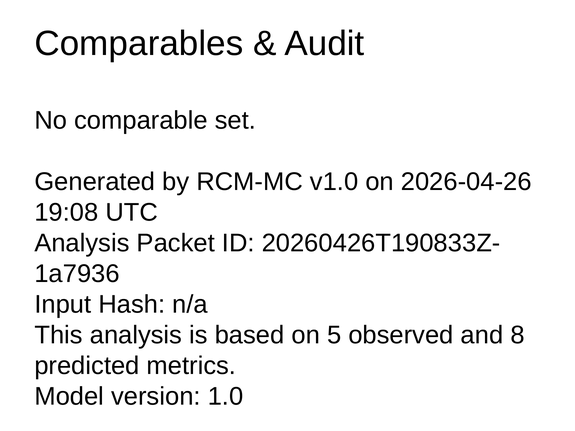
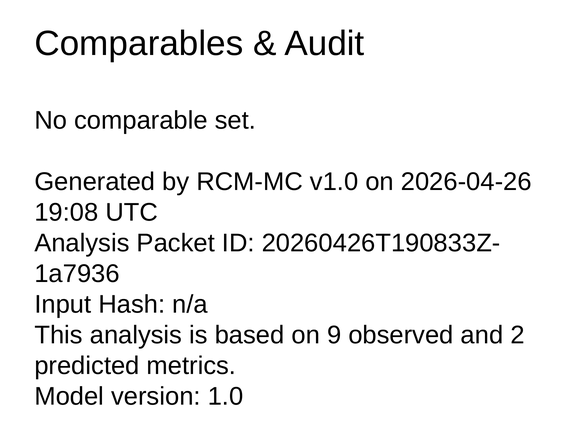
5: 5 -> 9
8: 8 -> 2
